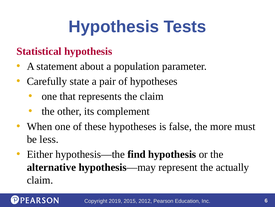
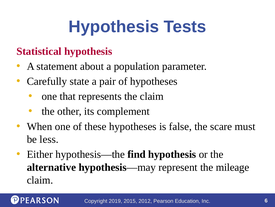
more: more -> scare
actually: actually -> mileage
